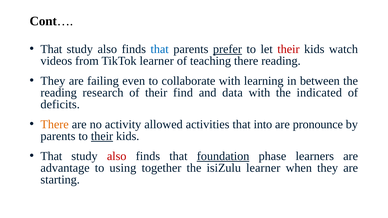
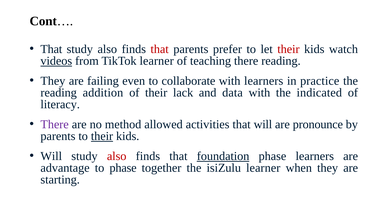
that at (160, 49) colour: blue -> red
prefer underline: present -> none
videos underline: none -> present
with learning: learning -> learners
between: between -> practice
research: research -> addition
find: find -> lack
deficits: deficits -> literacy
There at (55, 125) colour: orange -> purple
activity: activity -> method
that into: into -> will
That at (51, 156): That -> Will
to using: using -> phase
